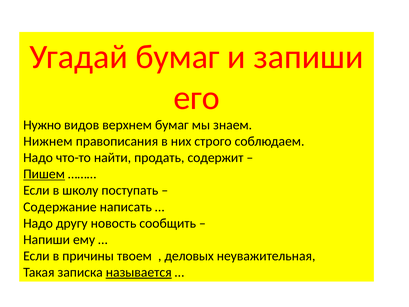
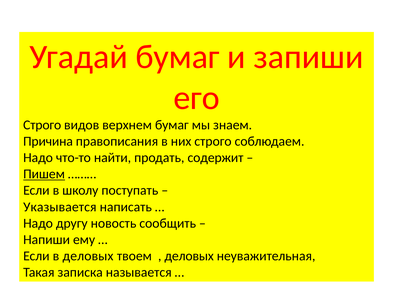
Нужно at (42, 125): Нужно -> Строго
Нижнем: Нижнем -> Причина
Содержание: Содержание -> Указывается
в причины: причины -> деловых
называется underline: present -> none
